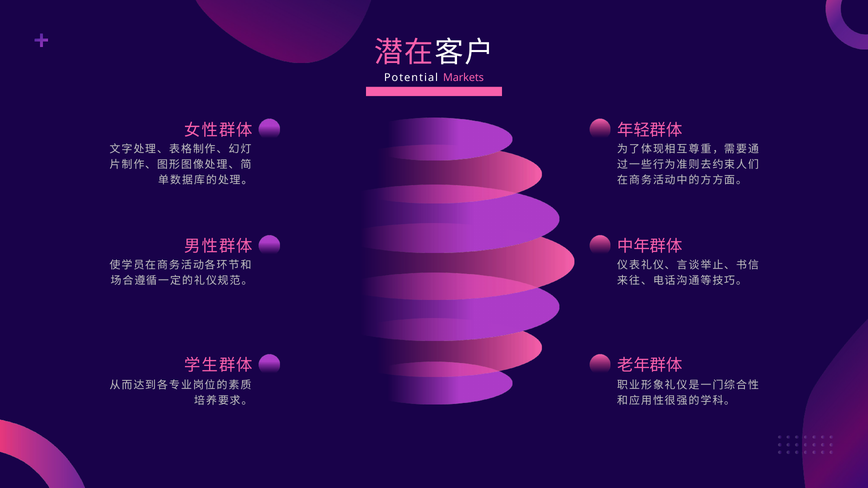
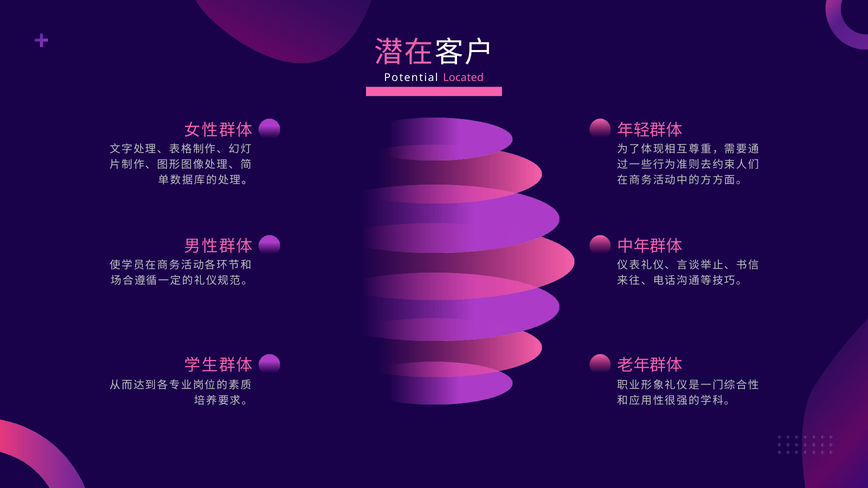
Markets: Markets -> Located
